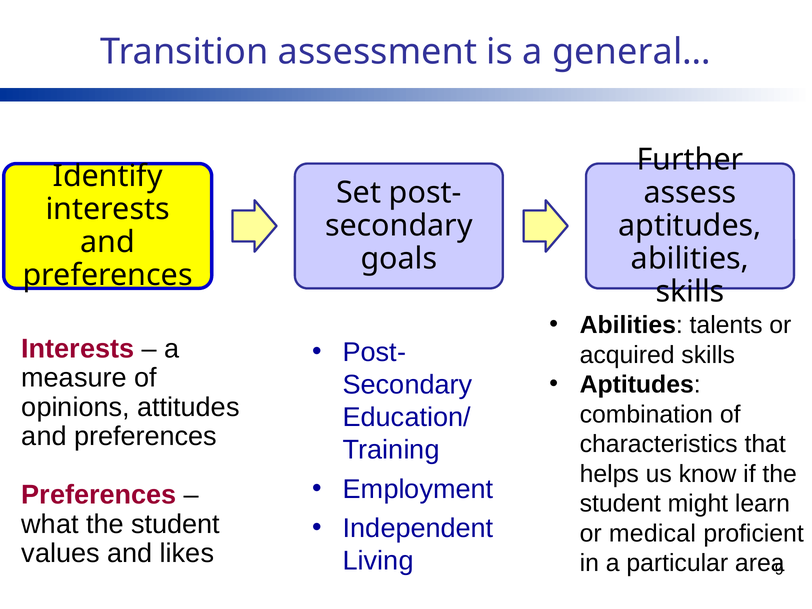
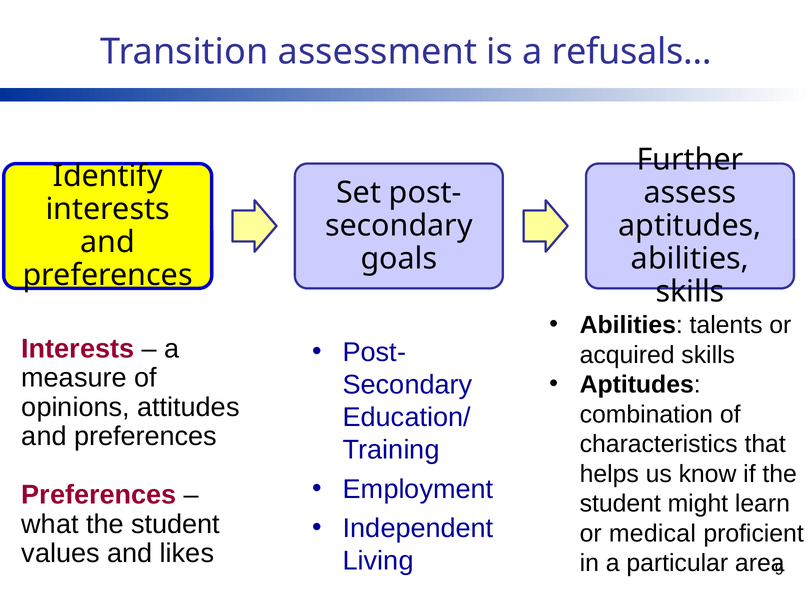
general…: general… -> refusals…
